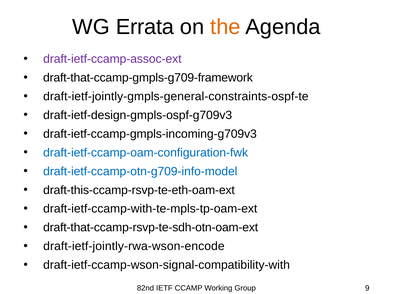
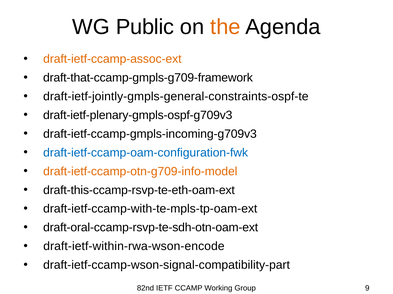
Errata: Errata -> Public
draft-ietf-ccamp-assoc-ext colour: purple -> orange
draft-ietf-design-gmpls-ospf-g709v3: draft-ietf-design-gmpls-ospf-g709v3 -> draft-ietf-plenary-gmpls-ospf-g709v3
draft-ietf-ccamp-otn-g709-info-model colour: blue -> orange
draft-that-ccamp-rsvp-te-sdh-otn-oam-ext: draft-that-ccamp-rsvp-te-sdh-otn-oam-ext -> draft-oral-ccamp-rsvp-te-sdh-otn-oam-ext
draft-ietf-jointly-rwa-wson-encode: draft-ietf-jointly-rwa-wson-encode -> draft-ietf-within-rwa-wson-encode
draft-ietf-ccamp-wson-signal-compatibility-with: draft-ietf-ccamp-wson-signal-compatibility-with -> draft-ietf-ccamp-wson-signal-compatibility-part
